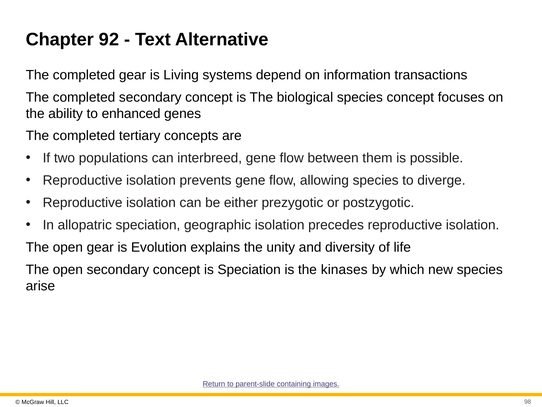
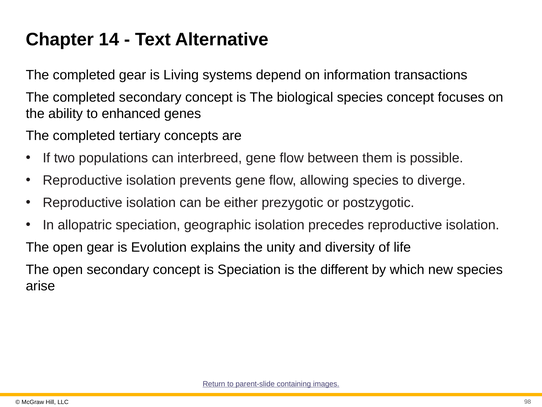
92: 92 -> 14
kinases: kinases -> different
